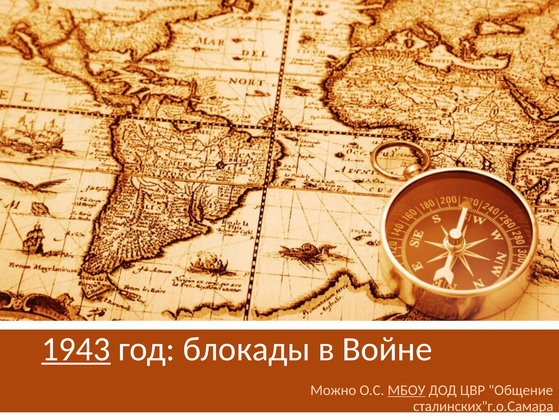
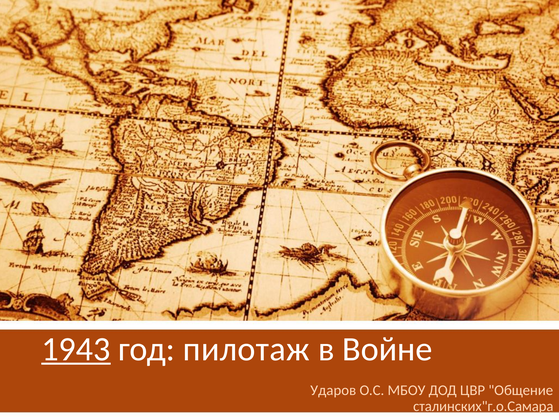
блокады: блокады -> пилотаж
Можно: Можно -> Ударов
МБОУ underline: present -> none
